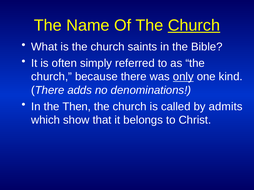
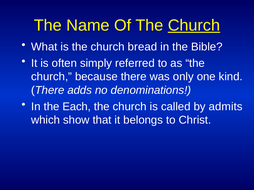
saints: saints -> bread
only underline: present -> none
Then: Then -> Each
